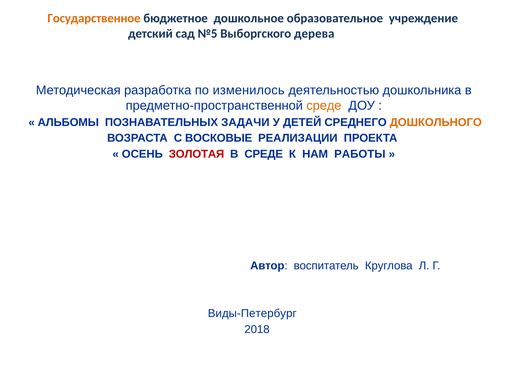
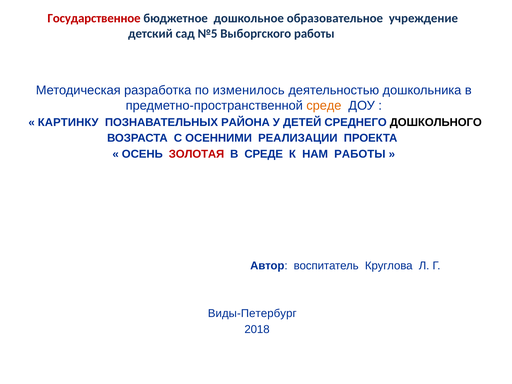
Государственное colour: orange -> red
Выборгского дерева: дерева -> работы
АЛЬБОМЫ: АЛЬБОМЫ -> КАРТИНКУ
ЗАДАЧИ: ЗАДАЧИ -> РАЙОНА
ДОШКОЛЬНОГО colour: orange -> black
ВОСКОВЫЕ: ВОСКОВЫЕ -> ОСЕННИМИ
